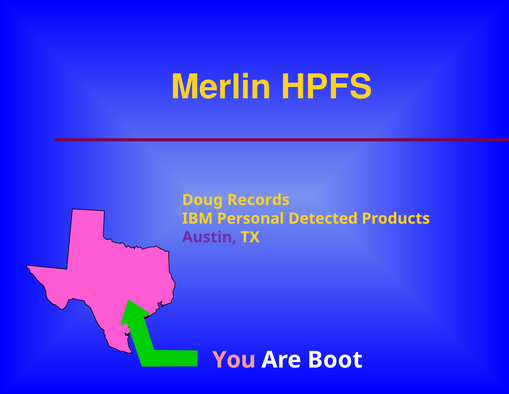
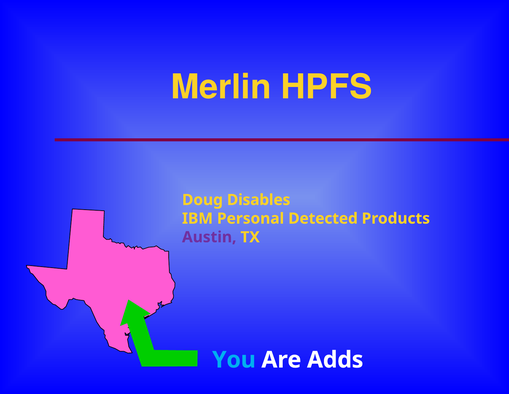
Records: Records -> Disables
You colour: pink -> light blue
Boot: Boot -> Adds
